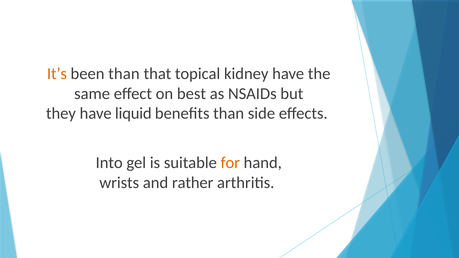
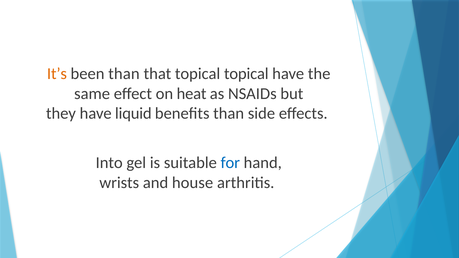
topical kidney: kidney -> topical
best: best -> heat
for colour: orange -> blue
rather: rather -> house
